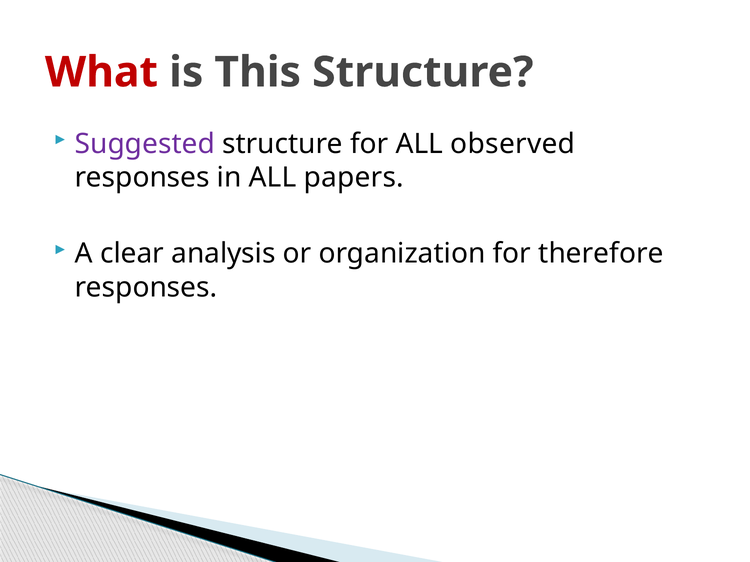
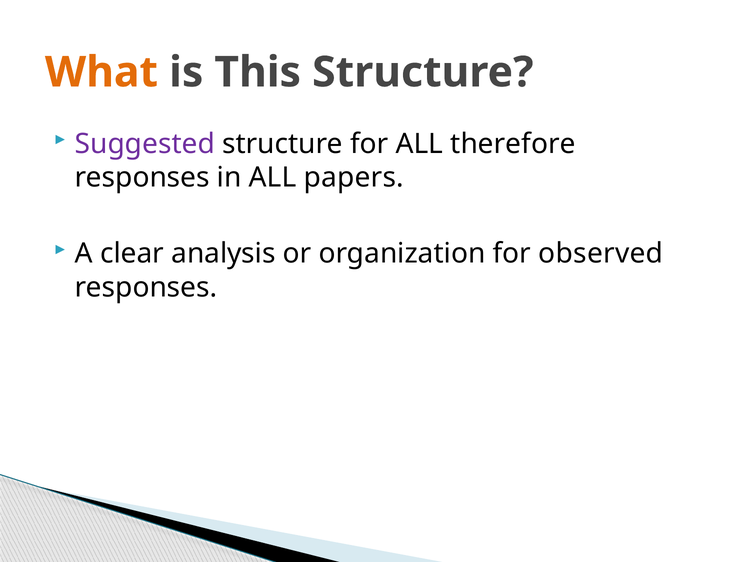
What colour: red -> orange
observed: observed -> therefore
therefore: therefore -> observed
